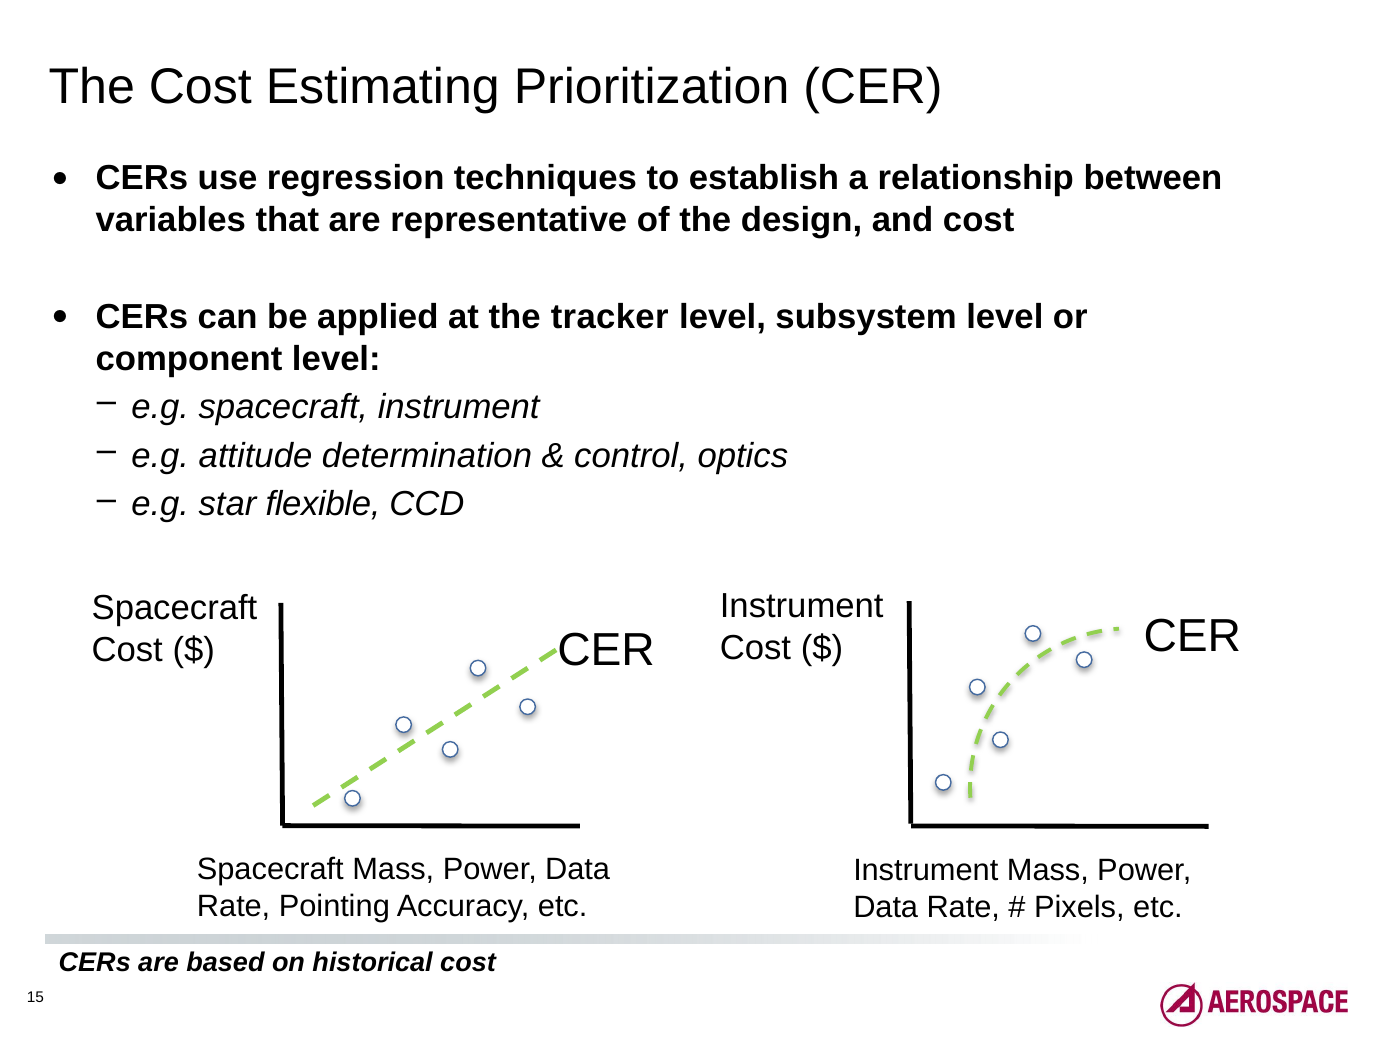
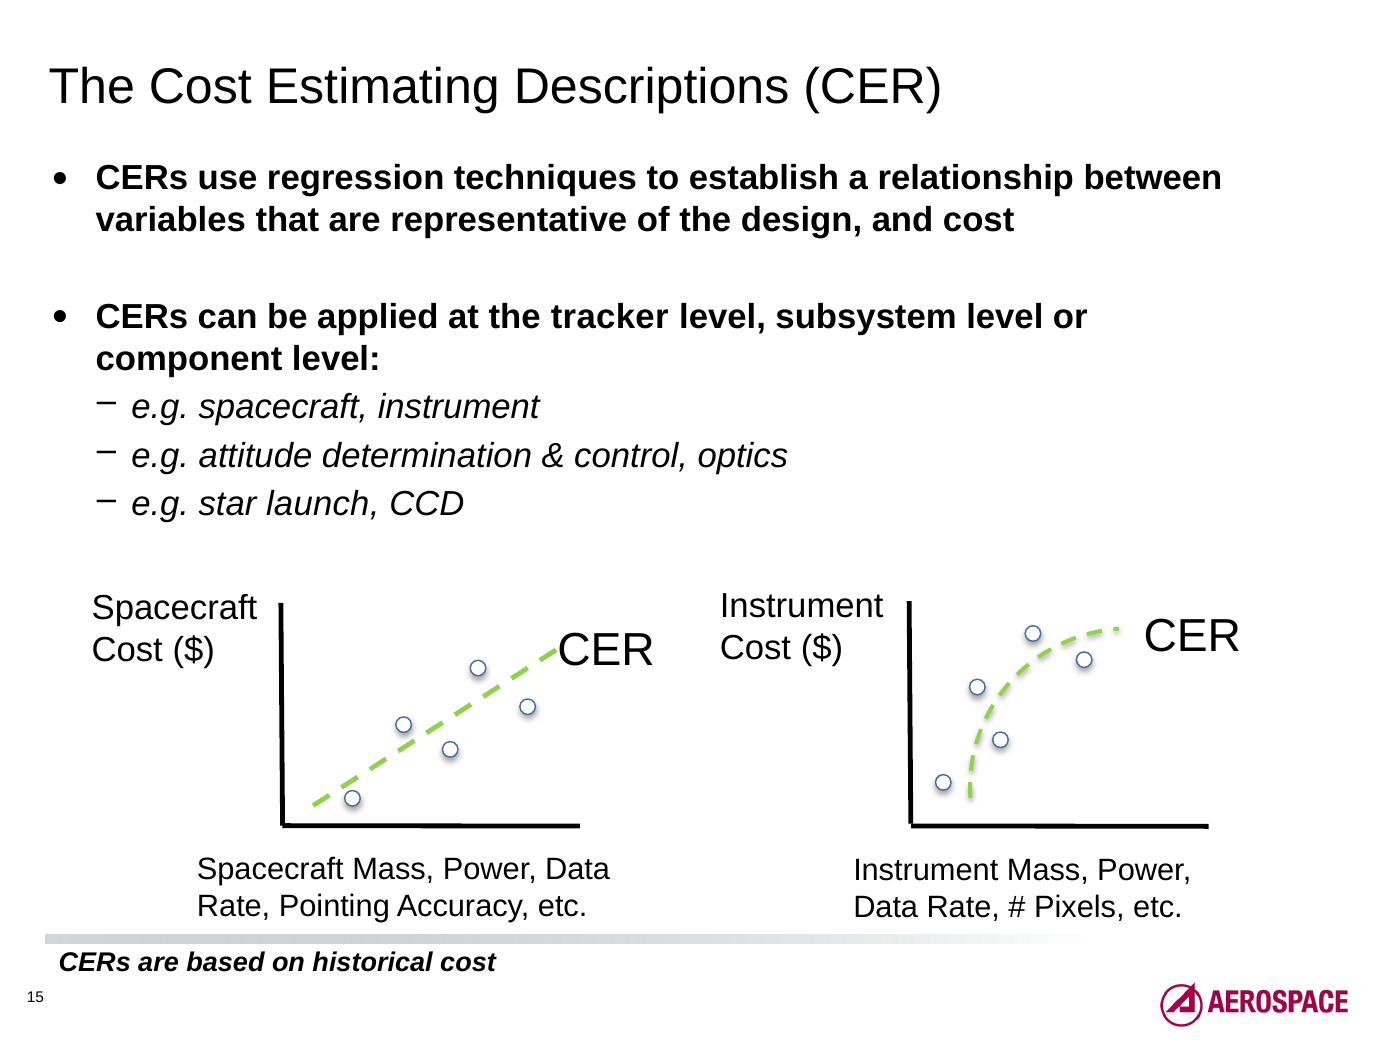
Prioritization: Prioritization -> Descriptions
flexible: flexible -> launch
